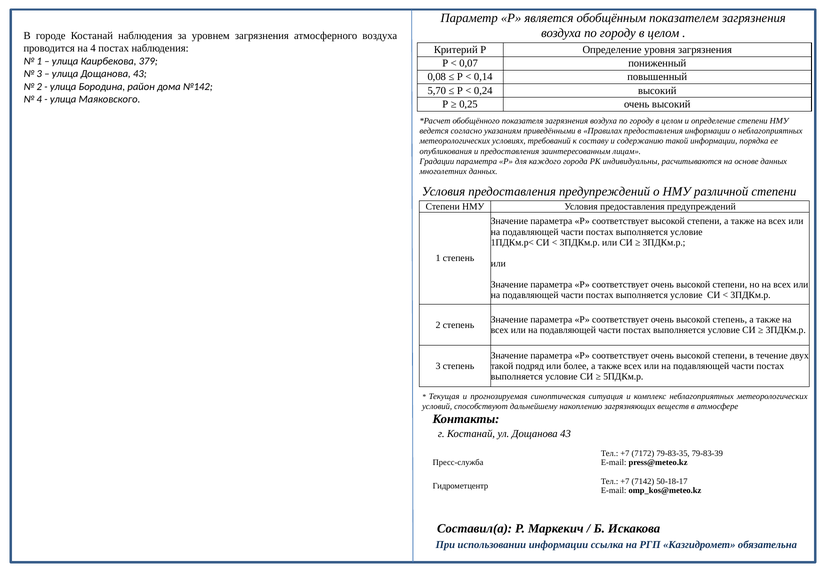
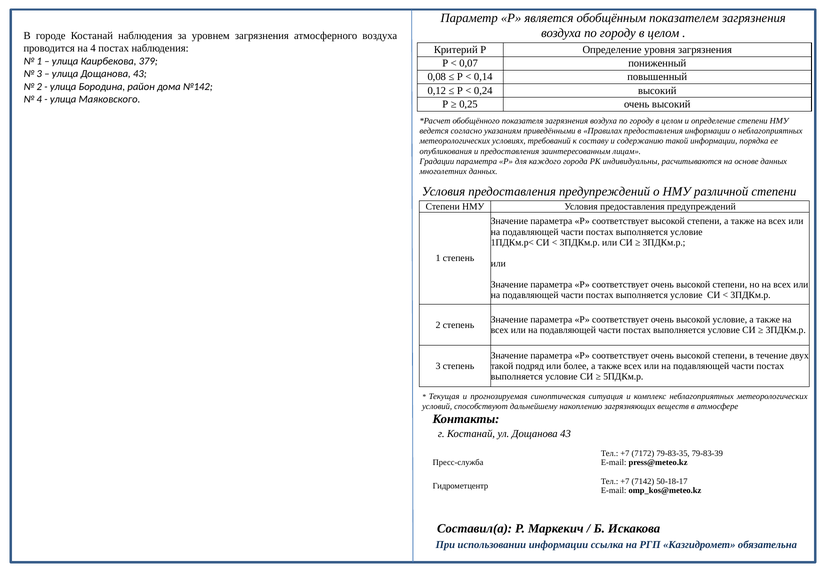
5,70: 5,70 -> 0,12
высокой степень: степень -> условие
